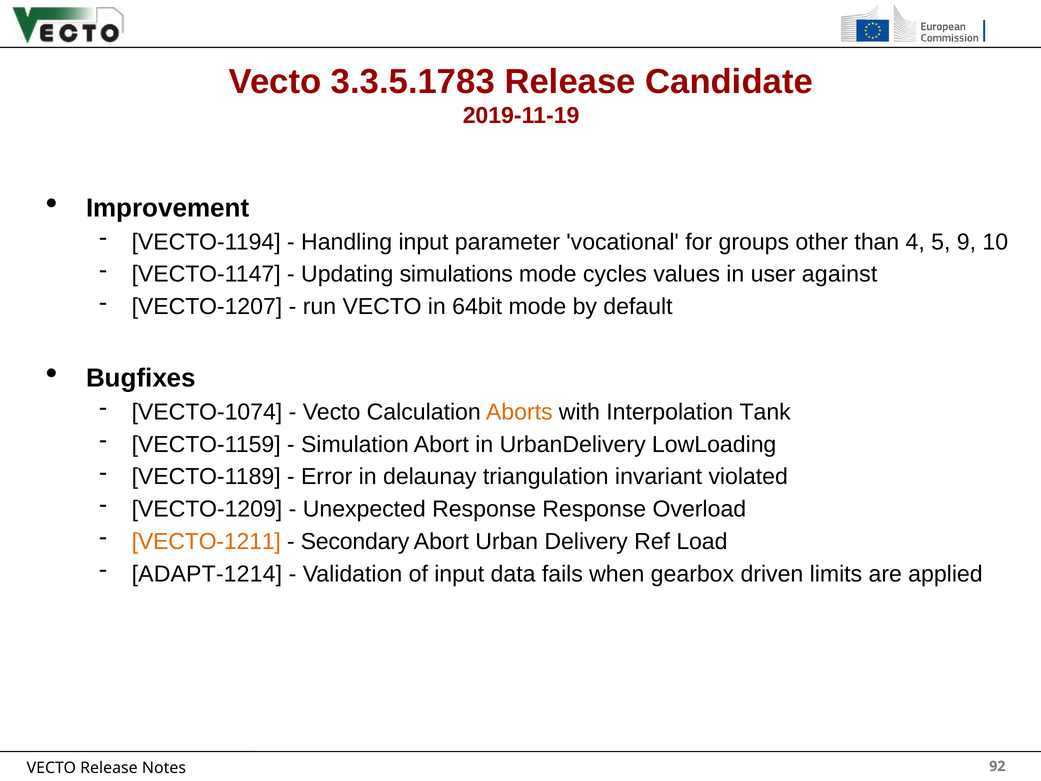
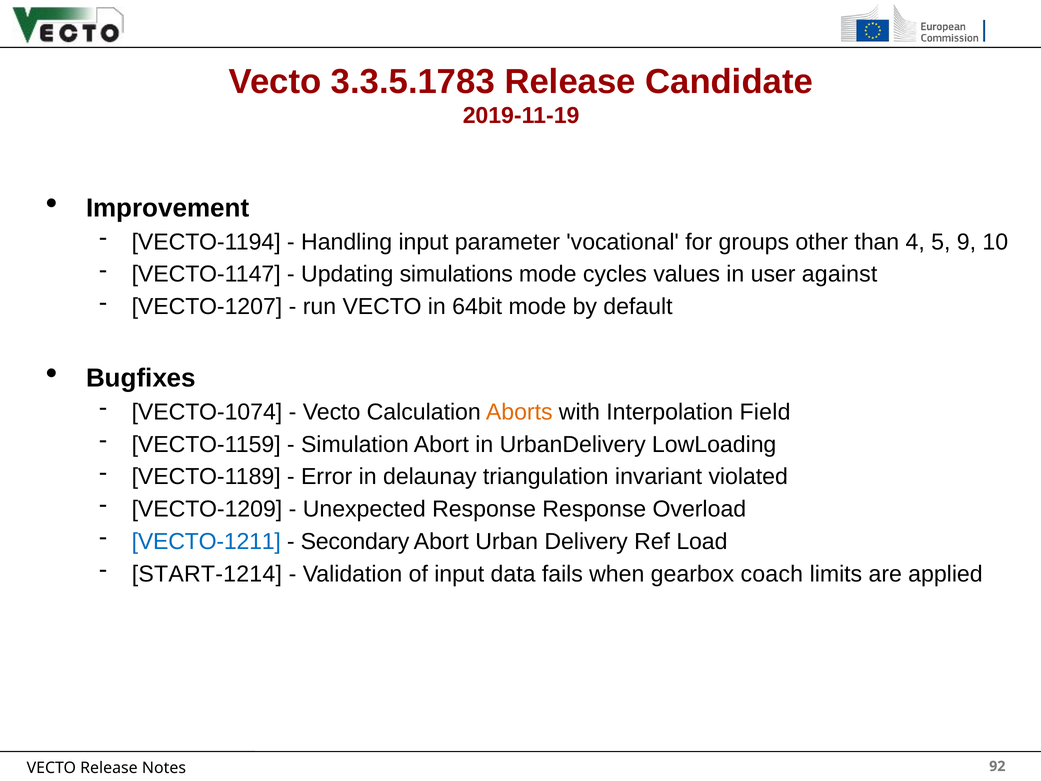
Tank: Tank -> Field
VECTO-1211 colour: orange -> blue
ADAPT-1214: ADAPT-1214 -> START-1214
driven: driven -> coach
